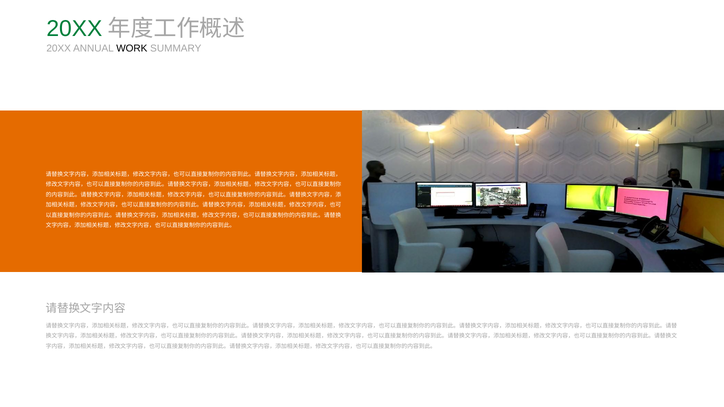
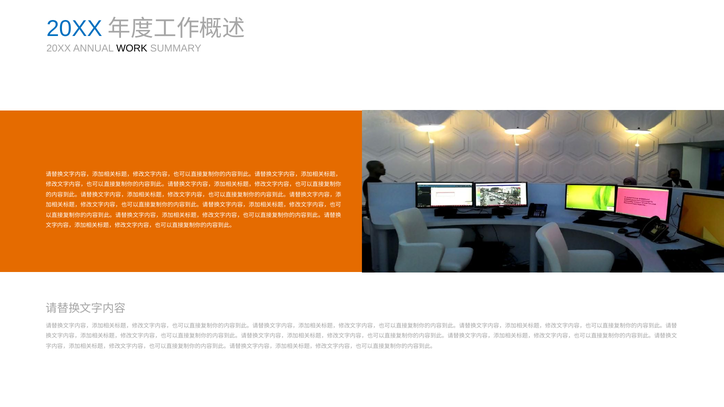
20XX at (74, 29) colour: green -> blue
